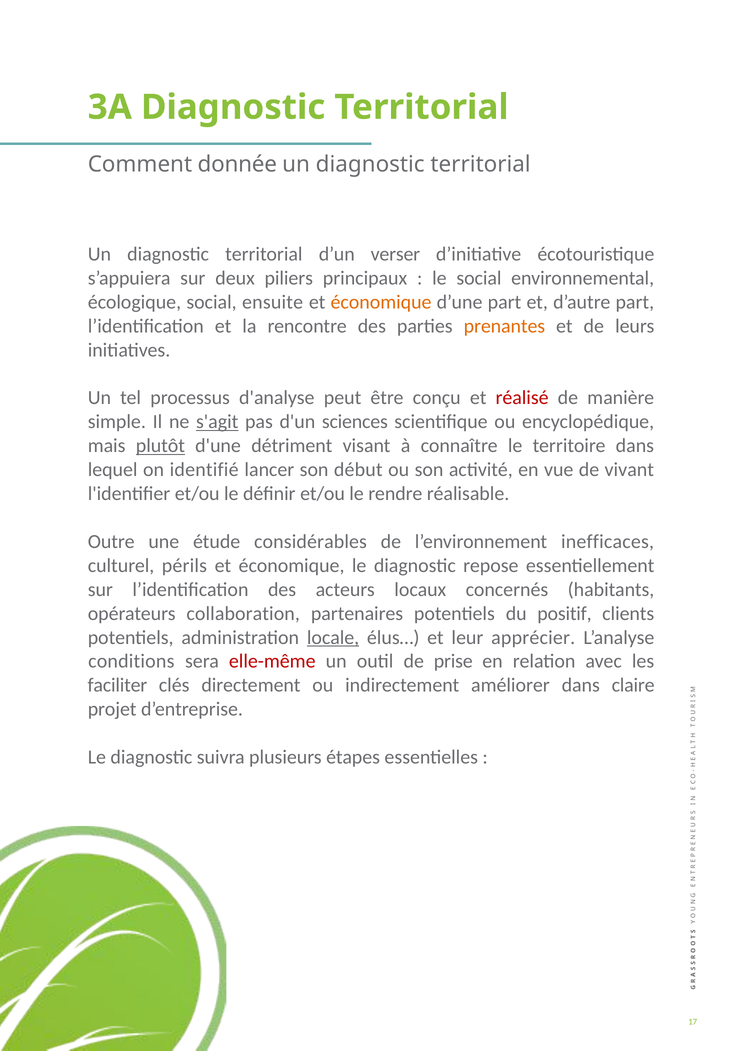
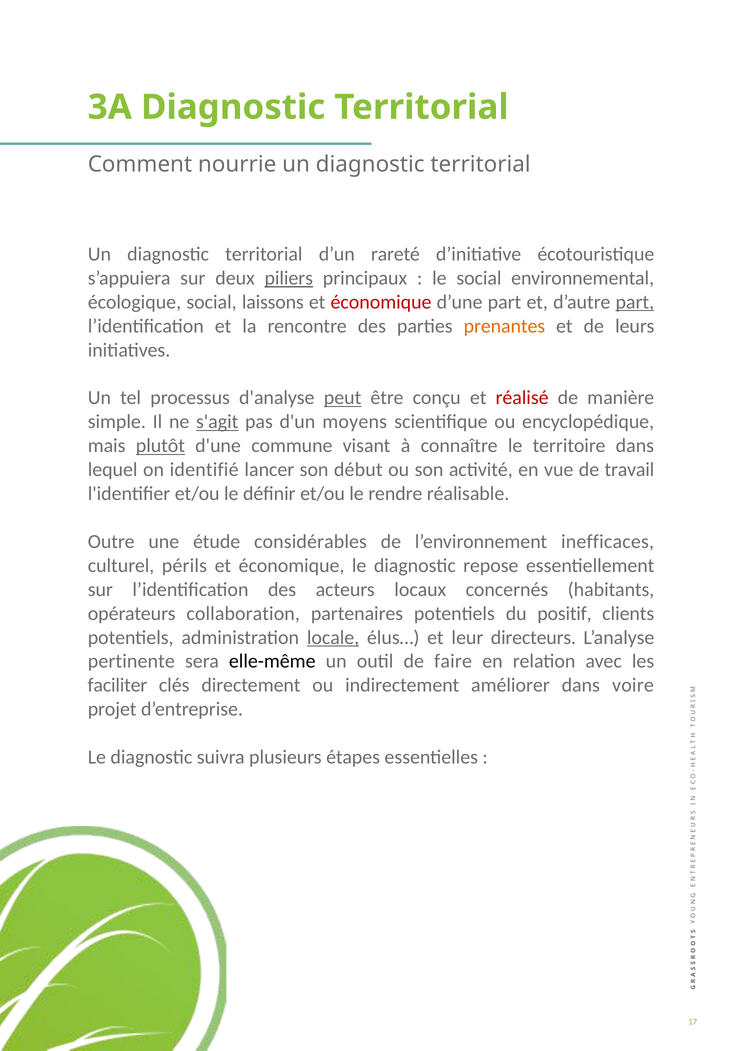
donnée: donnée -> nourrie
verser: verser -> rareté
piliers underline: none -> present
ensuite: ensuite -> laissons
économique at (381, 302) colour: orange -> red
part at (635, 302) underline: none -> present
peut underline: none -> present
sciences: sciences -> moyens
détriment: détriment -> commune
vivant: vivant -> travail
apprécier: apprécier -> directeurs
conditions: conditions -> pertinente
elle-même colour: red -> black
prise: prise -> faire
claire: claire -> voire
